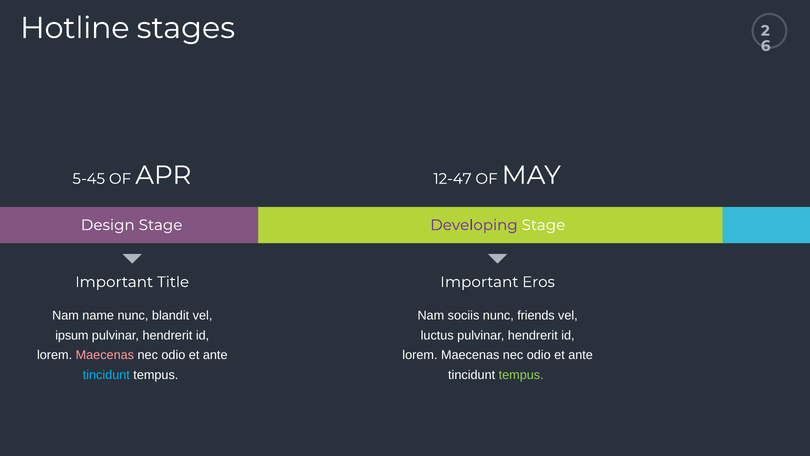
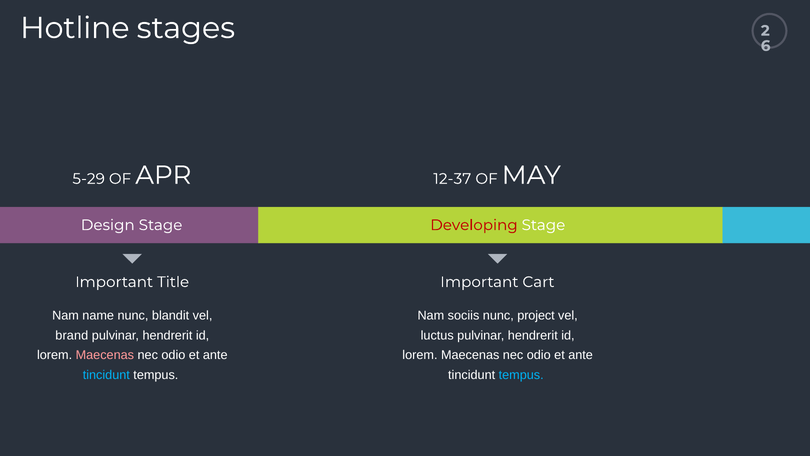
5-45: 5-45 -> 5-29
12-47: 12-47 -> 12-37
Developing colour: purple -> red
Eros: Eros -> Cart
friends: friends -> project
ipsum: ipsum -> brand
tempus at (521, 375) colour: light green -> light blue
